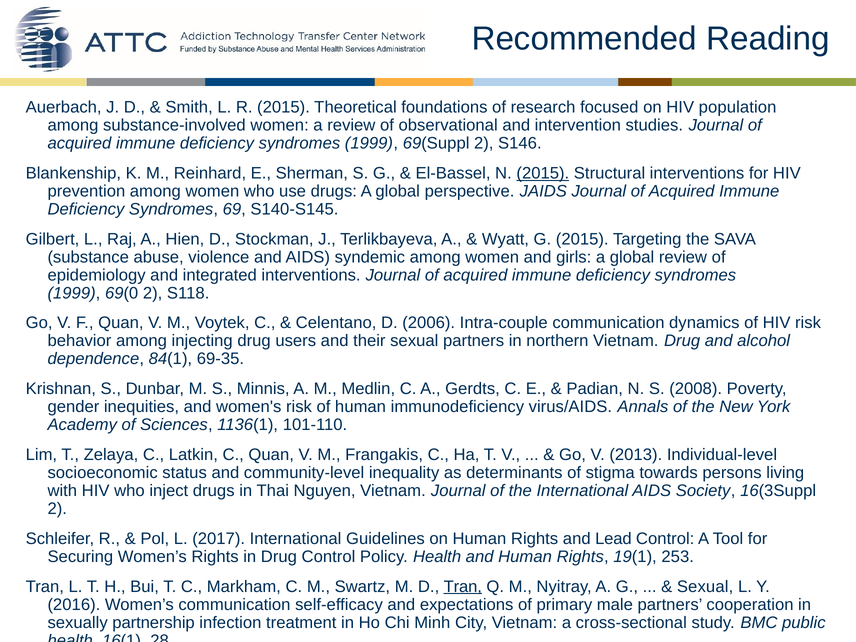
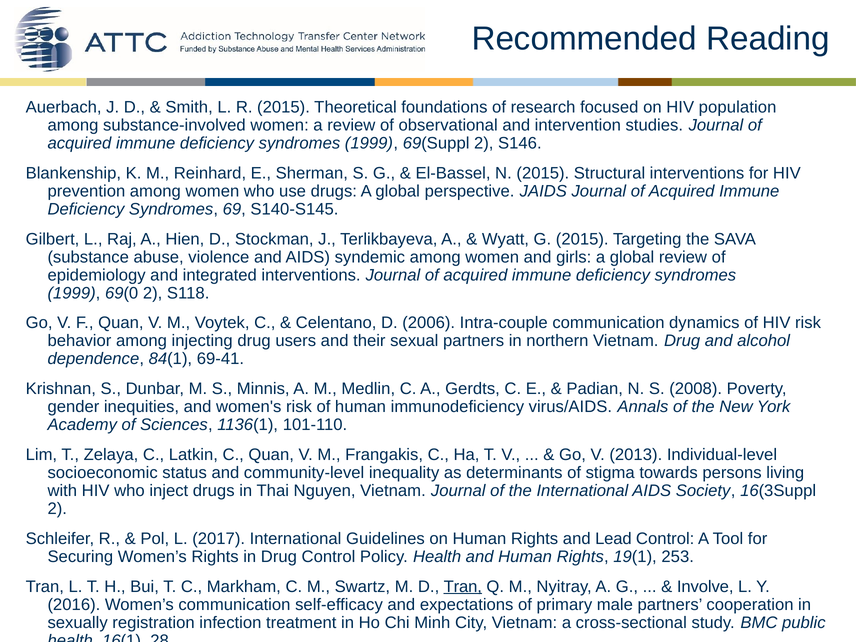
2015 at (543, 173) underline: present -> none
69-35: 69-35 -> 69-41
Sexual at (705, 587): Sexual -> Involve
partnership: partnership -> registration
